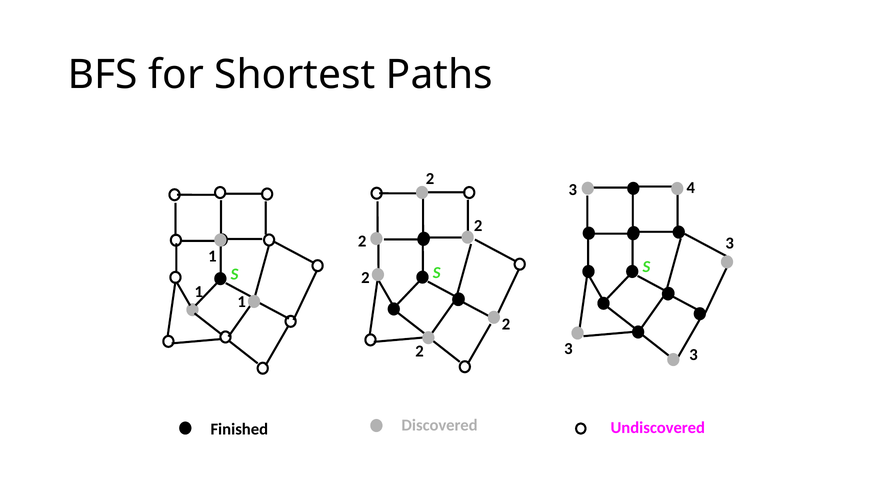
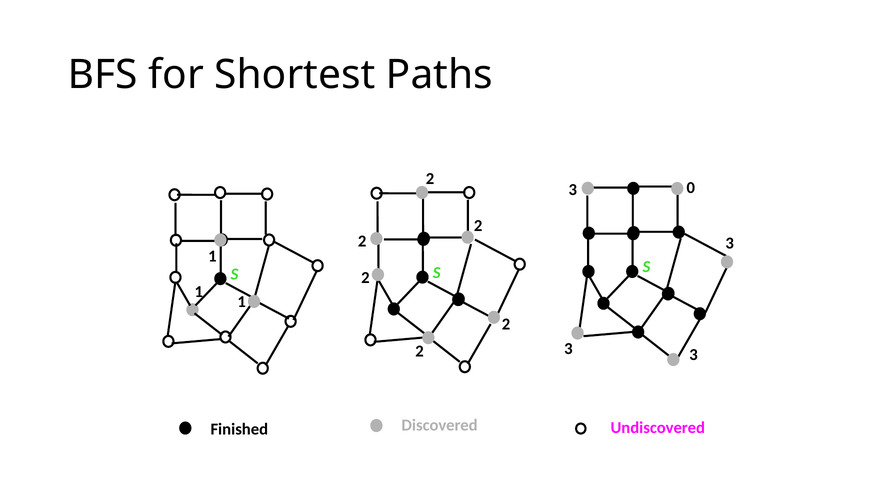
4: 4 -> 0
